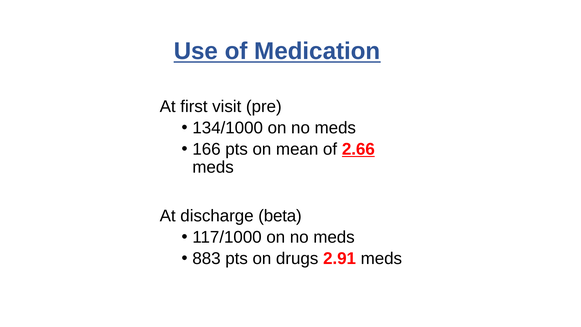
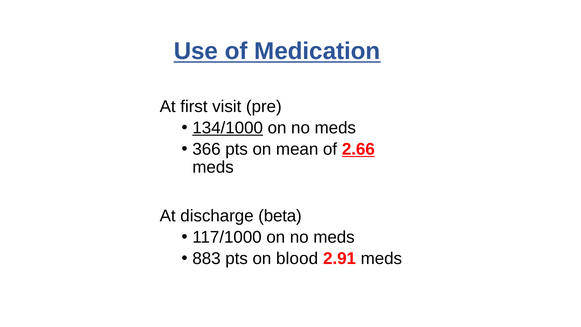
134/1000 underline: none -> present
166: 166 -> 366
drugs: drugs -> blood
